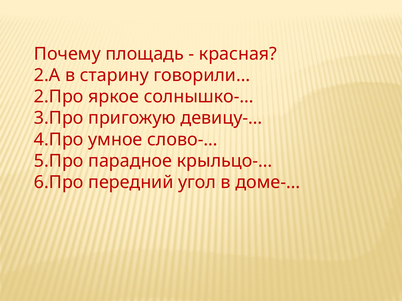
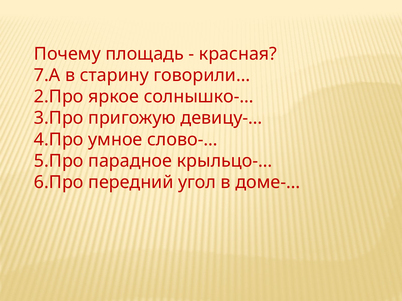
2.А: 2.А -> 7.А
